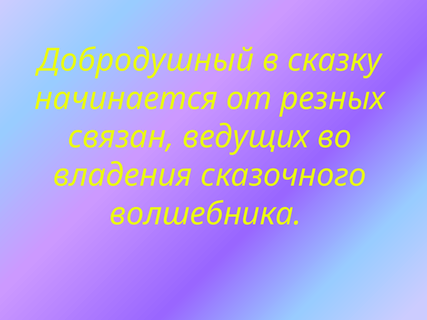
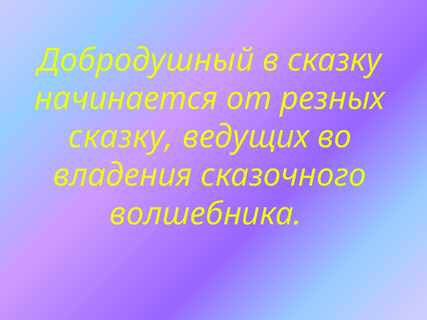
связан at (121, 137): связан -> сказку
